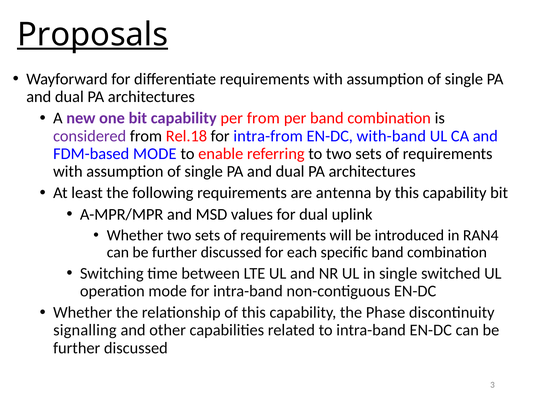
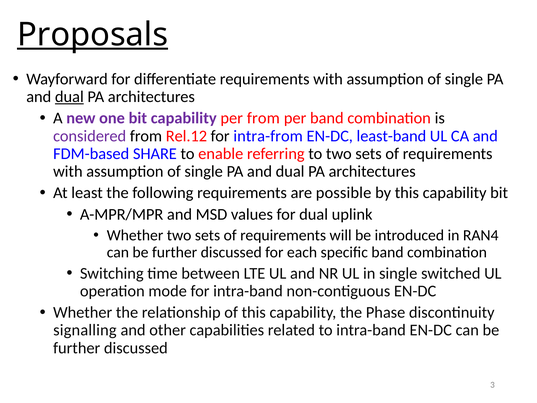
dual at (69, 97) underline: none -> present
Rel.18: Rel.18 -> Rel.12
with-band: with-band -> least-band
FDM-based MODE: MODE -> SHARE
antenna: antenna -> possible
